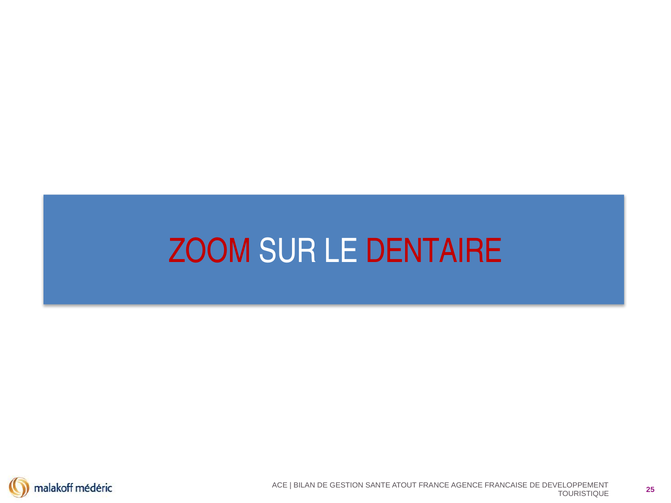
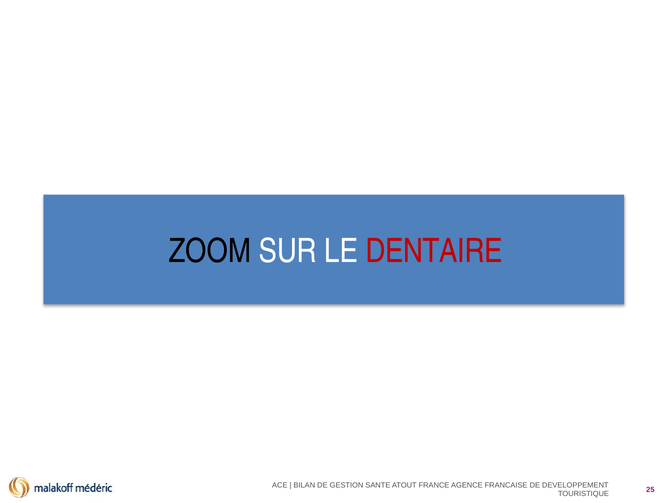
ZOOM colour: red -> black
